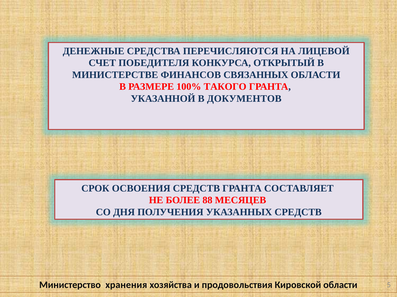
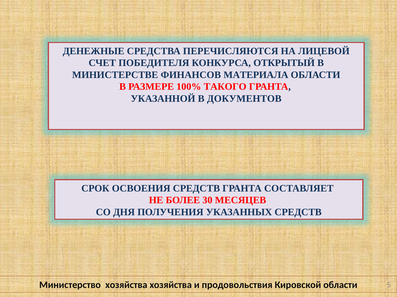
СВЯЗАННЫХ: СВЯЗАННЫХ -> МАТЕРИАЛА
88: 88 -> 30
Министерство хранения: хранения -> хозяйства
